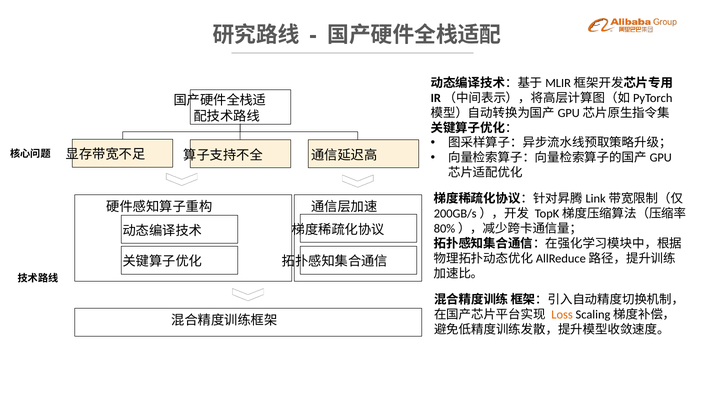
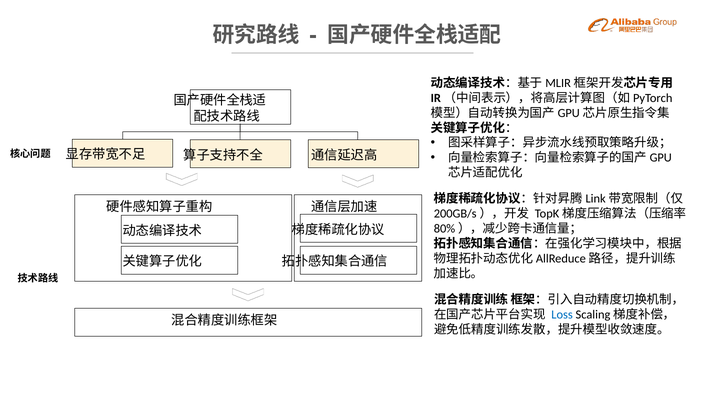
Loss colour: orange -> blue
